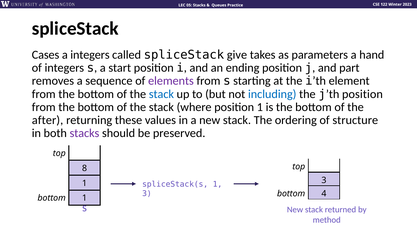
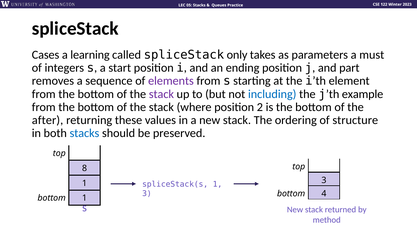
a integers: integers -> learning
give: give -> only
hand: hand -> must
stack at (161, 94) colour: blue -> purple
j’th position: position -> example
position 1: 1 -> 2
stacks at (84, 134) colour: purple -> blue
